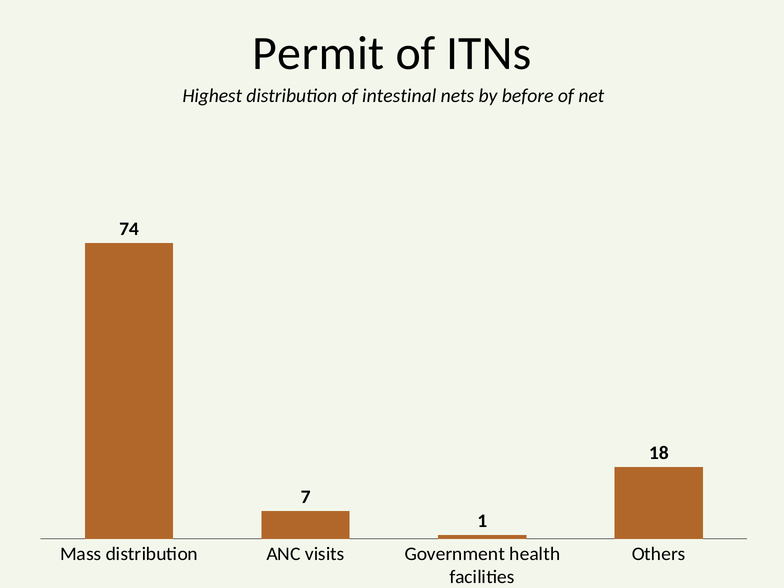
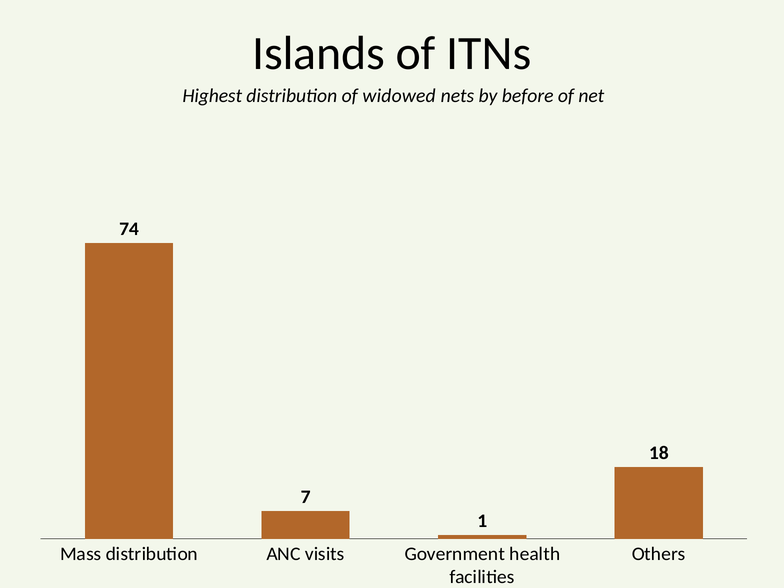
Permit: Permit -> Islands
intestinal: intestinal -> widowed
